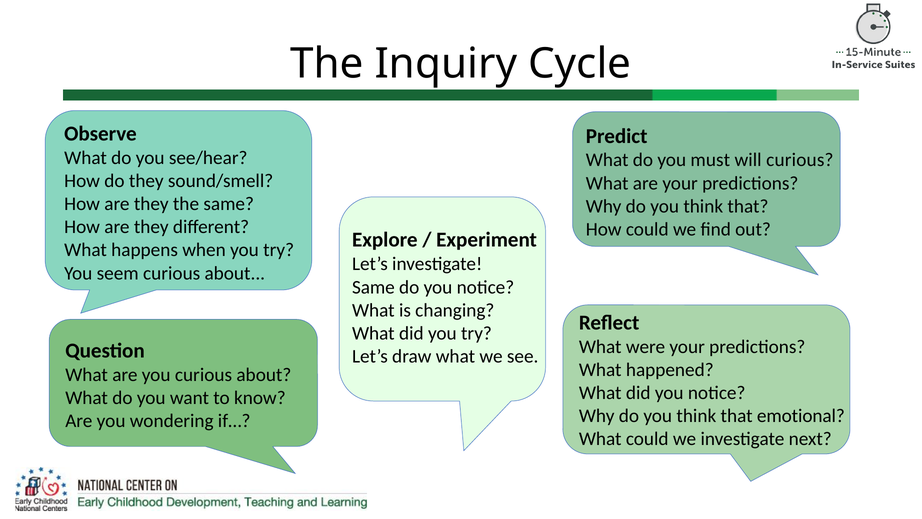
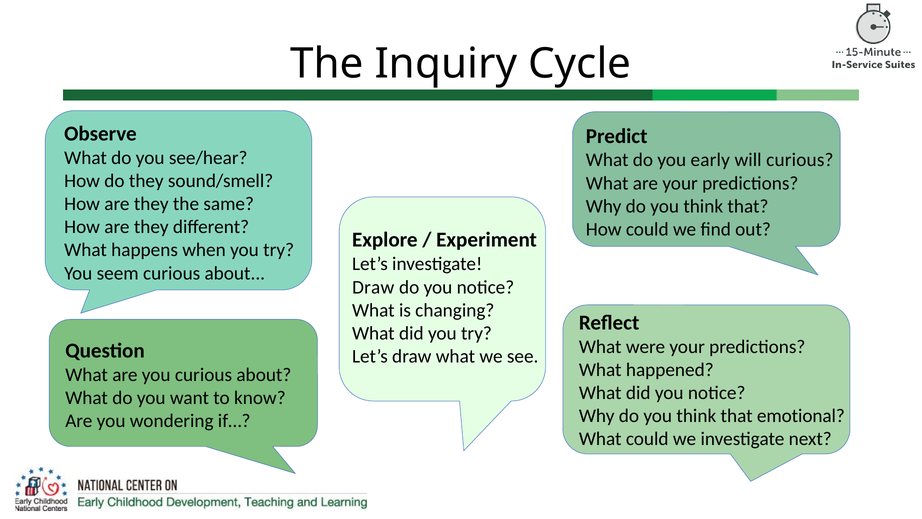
must: must -> early
Same at (373, 287): Same -> Draw
